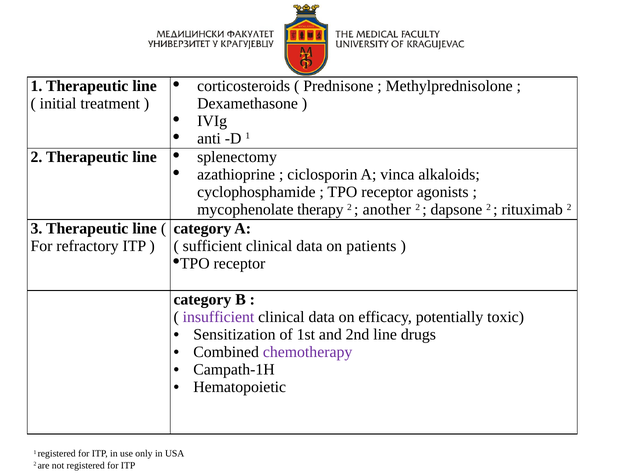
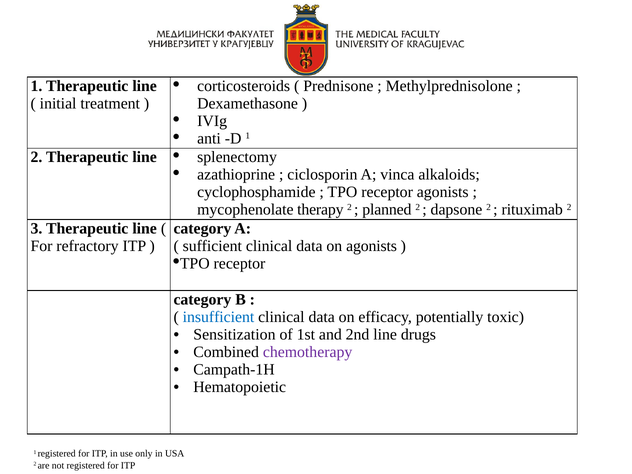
another: another -> planned
on patients: patients -> agonists
insufficient colour: purple -> blue
